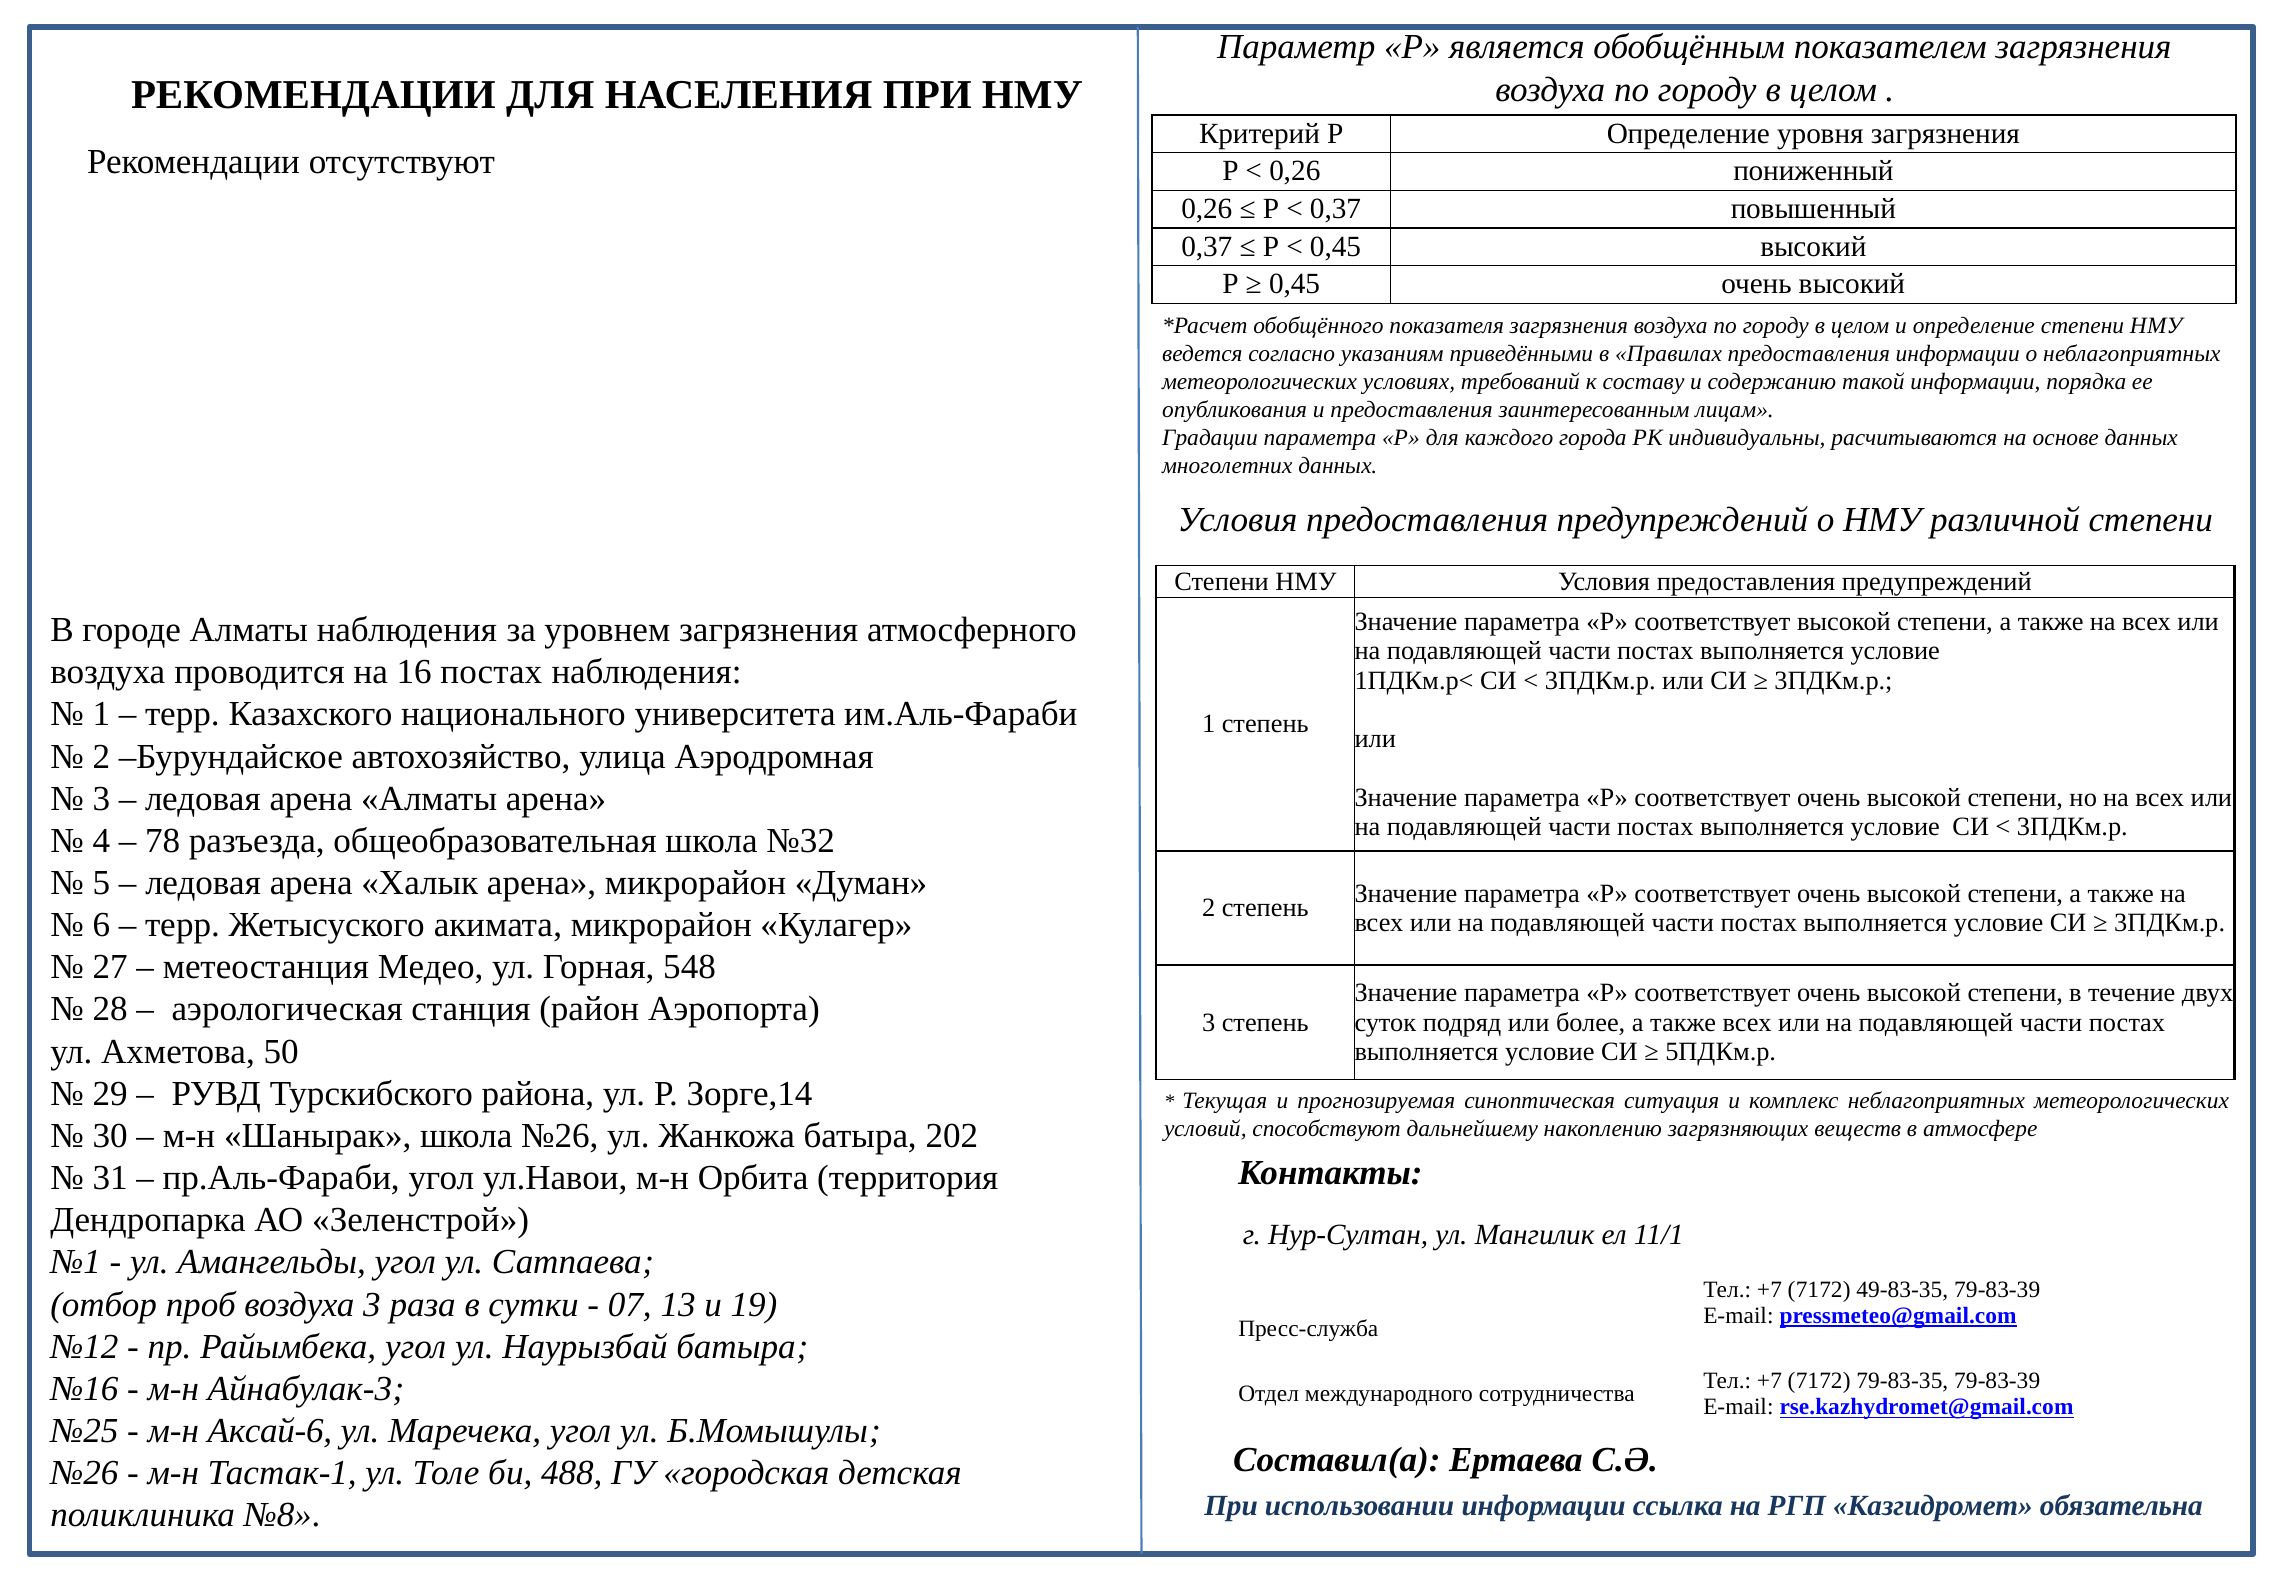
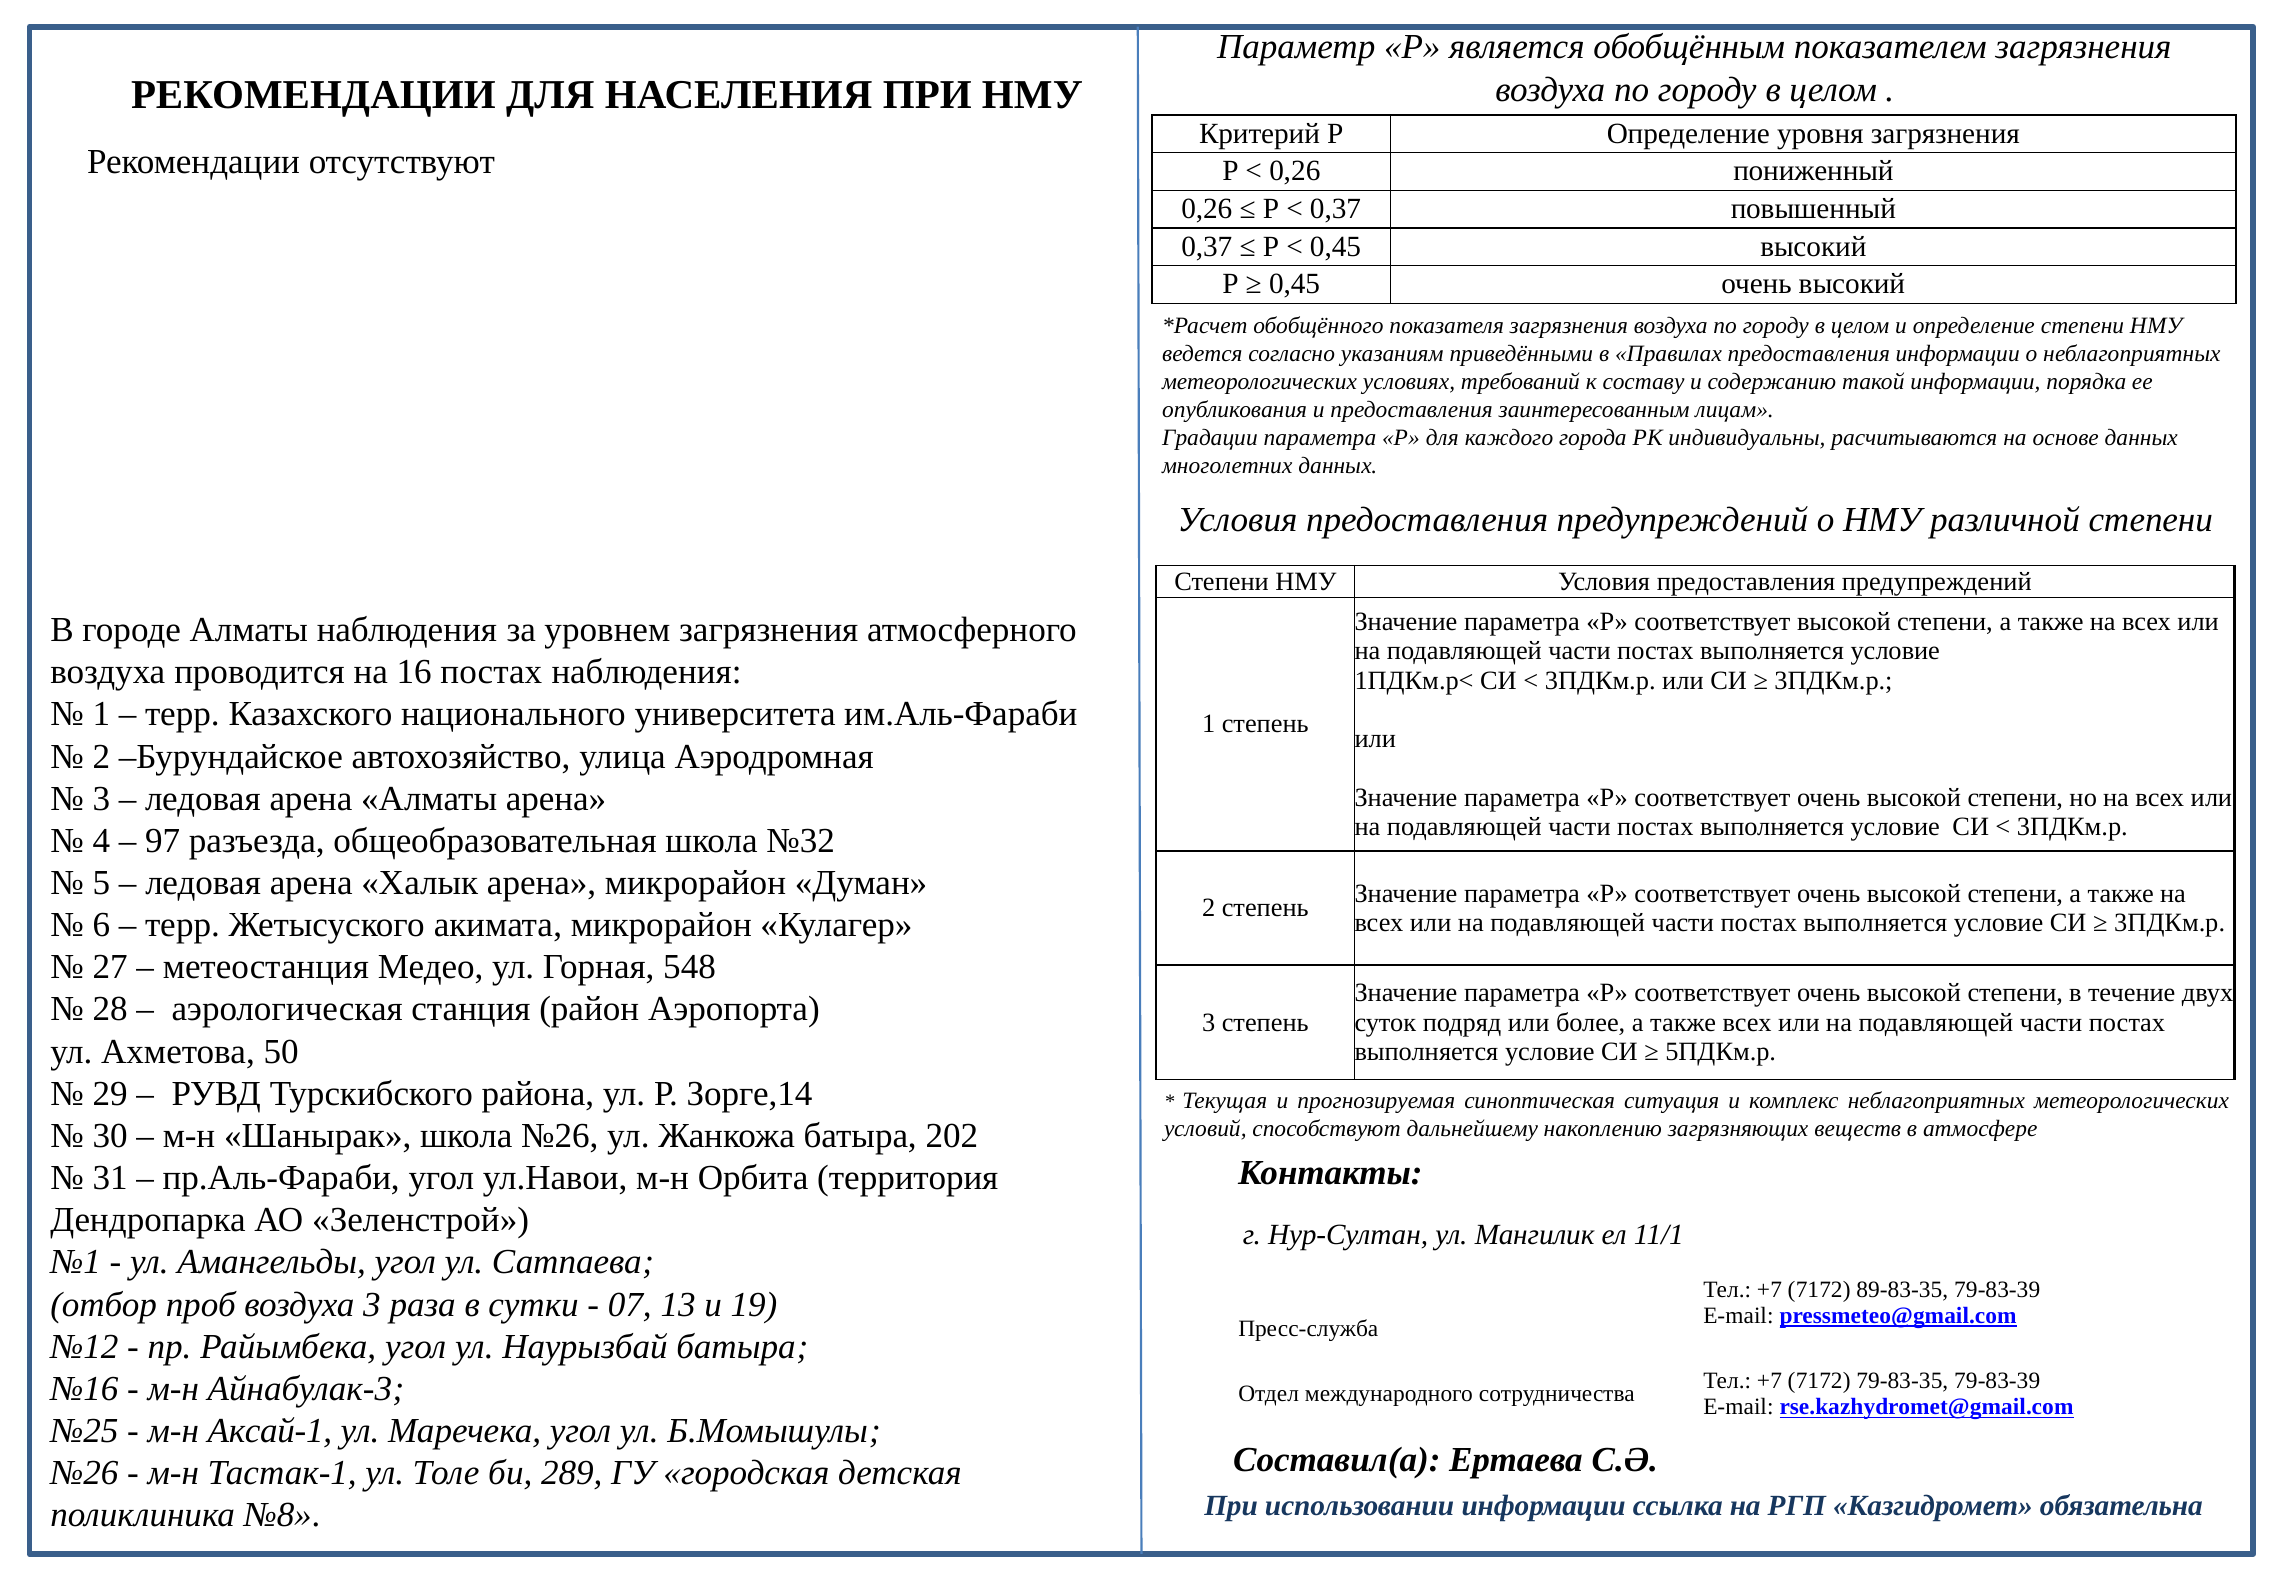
78: 78 -> 97
49-83-35: 49-83-35 -> 89-83-35
Аксай-6: Аксай-6 -> Аксай-1
488: 488 -> 289
